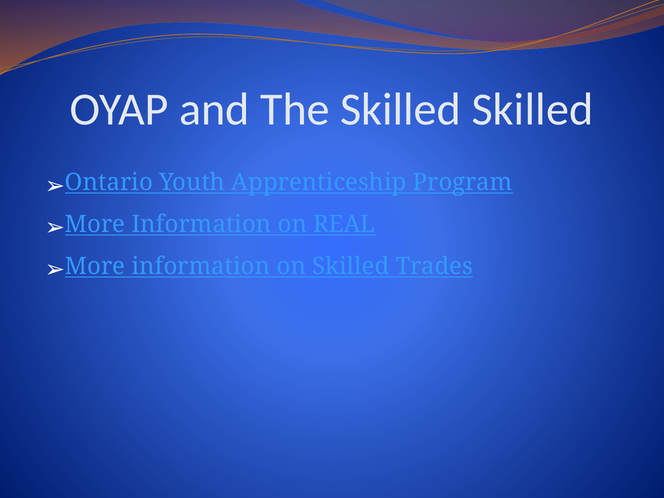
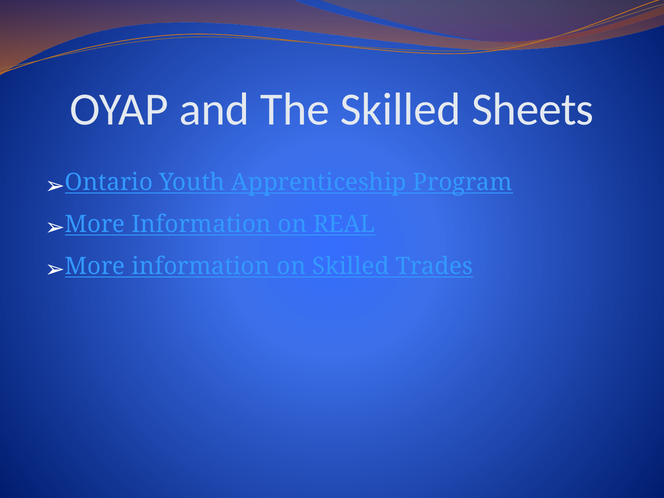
Skilled Skilled: Skilled -> Sheets
